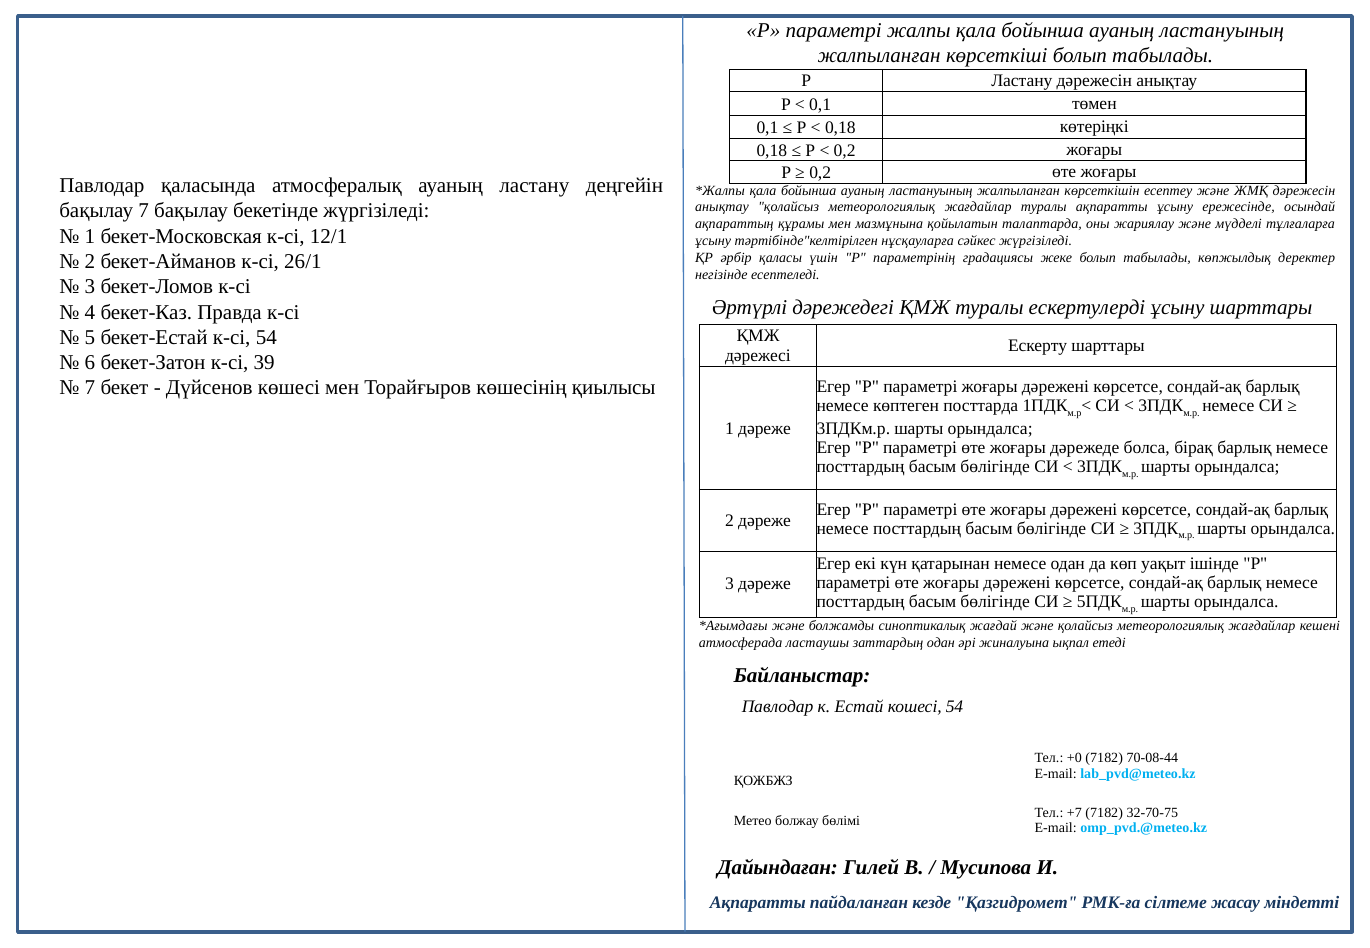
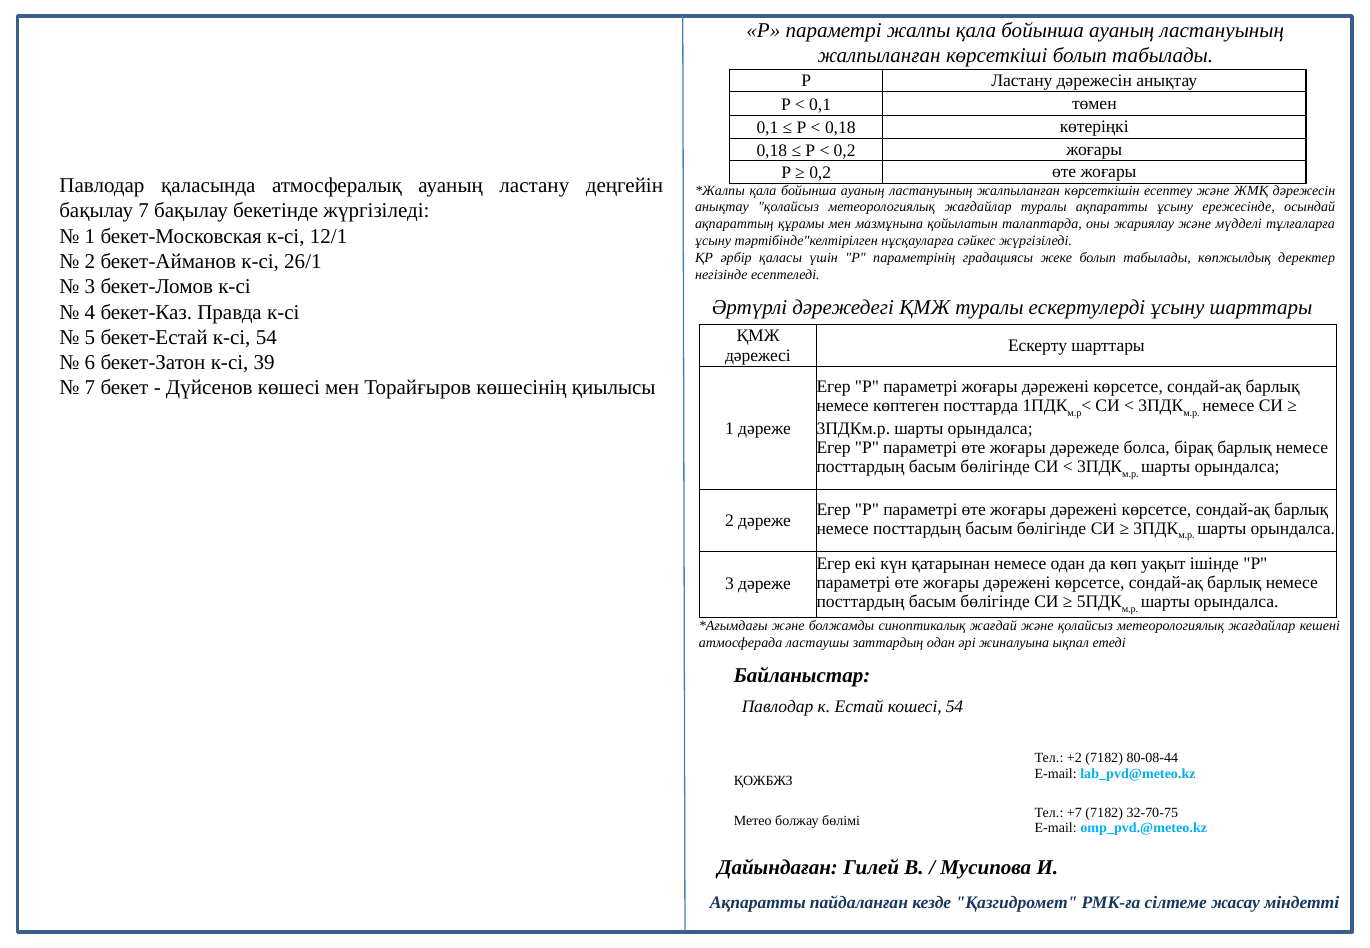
+0: +0 -> +2
70-08-44: 70-08-44 -> 80-08-44
